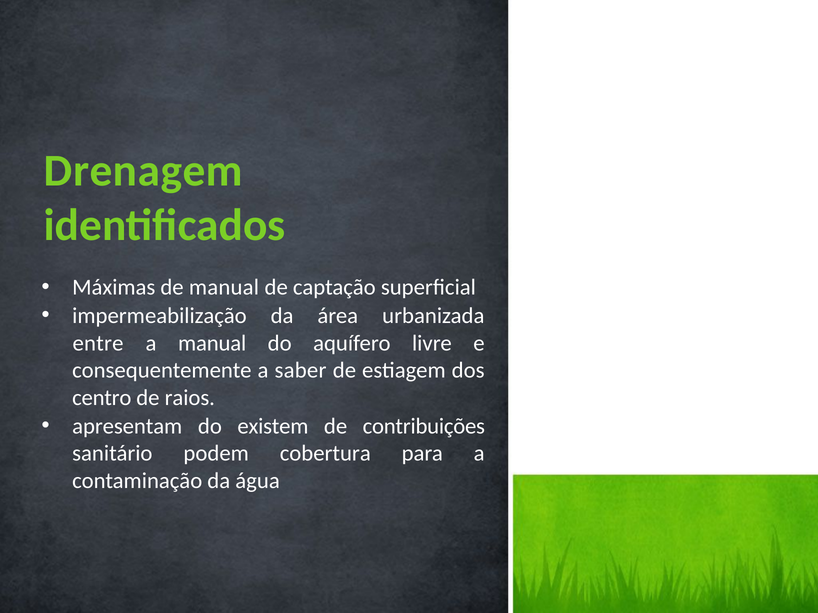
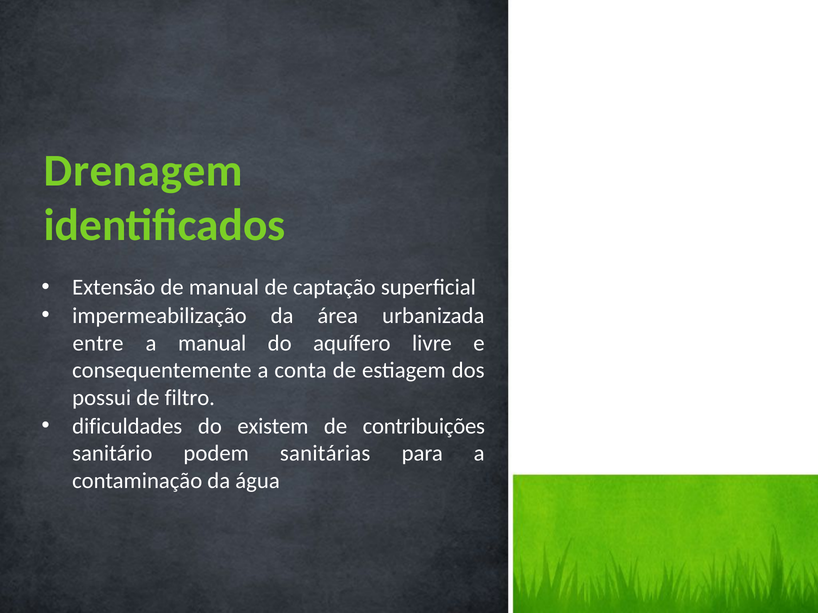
Máximas: Máximas -> Extensão
saber: saber -> conta
centro: centro -> possui
raios: raios -> filtro
apresentam: apresentam -> dificuldades
cobertura: cobertura -> sanitárias
